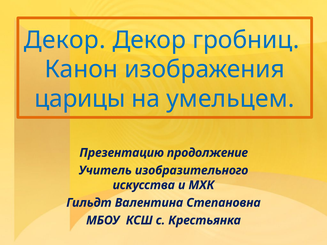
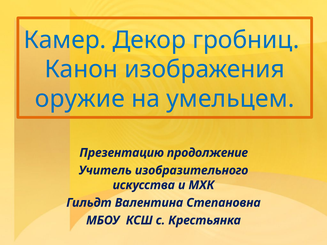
Декор at (65, 40): Декор -> Камер
царицы: царицы -> оружие
